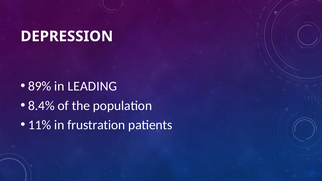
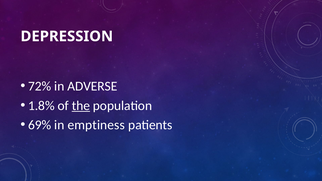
89%: 89% -> 72%
LEADING: LEADING -> ADVERSE
8.4%: 8.4% -> 1.8%
the underline: none -> present
11%: 11% -> 69%
frustration: frustration -> emptiness
